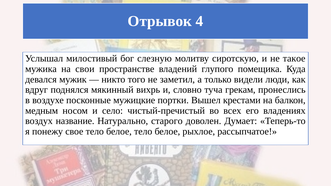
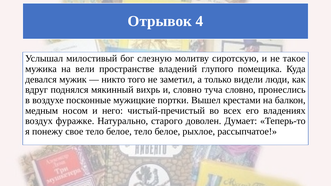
свои: свои -> вели
туча грекам: грекам -> словно
село: село -> него
название: название -> фуражке
